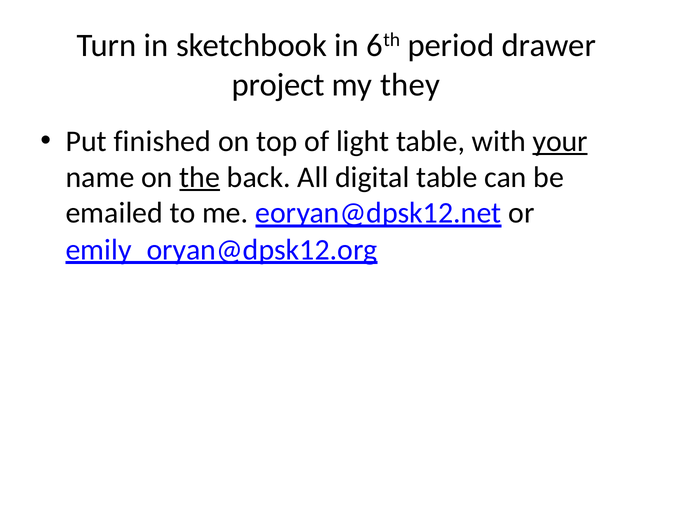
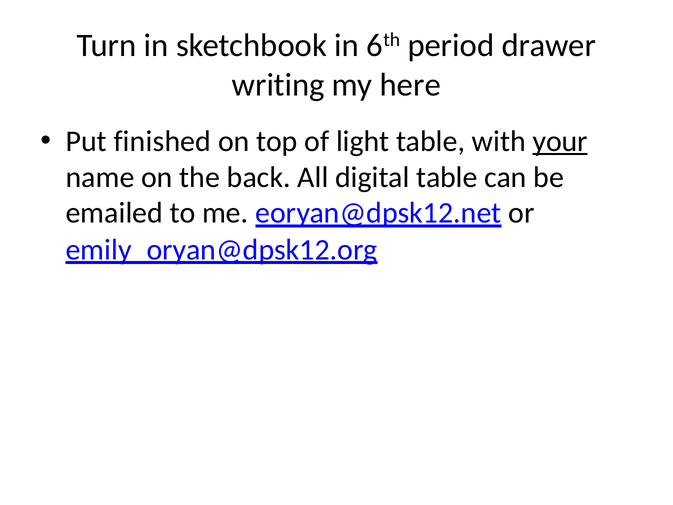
project: project -> writing
they: they -> here
the underline: present -> none
